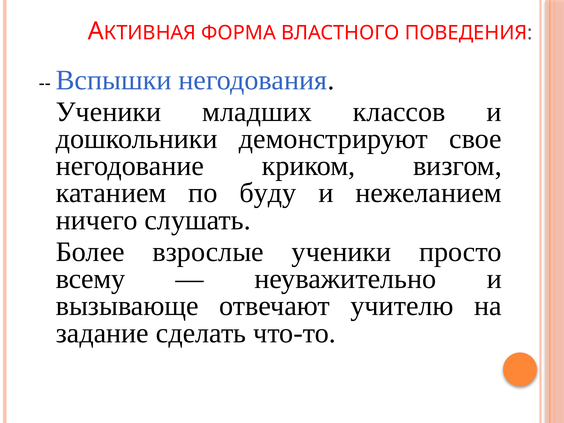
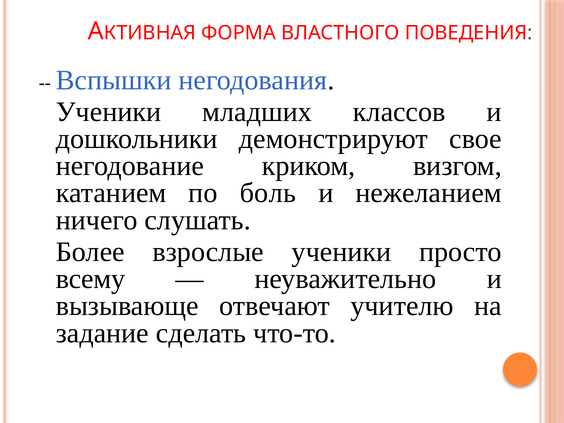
буду: буду -> боль
